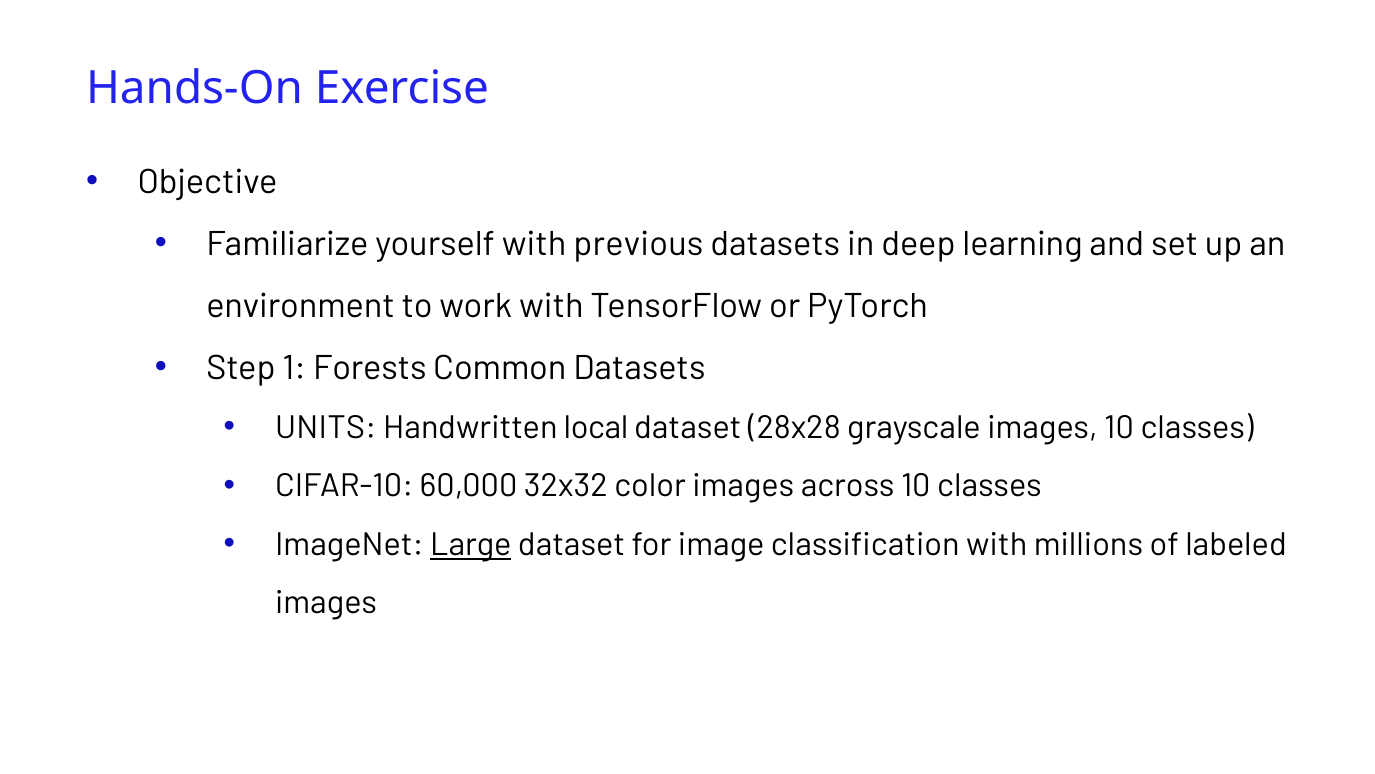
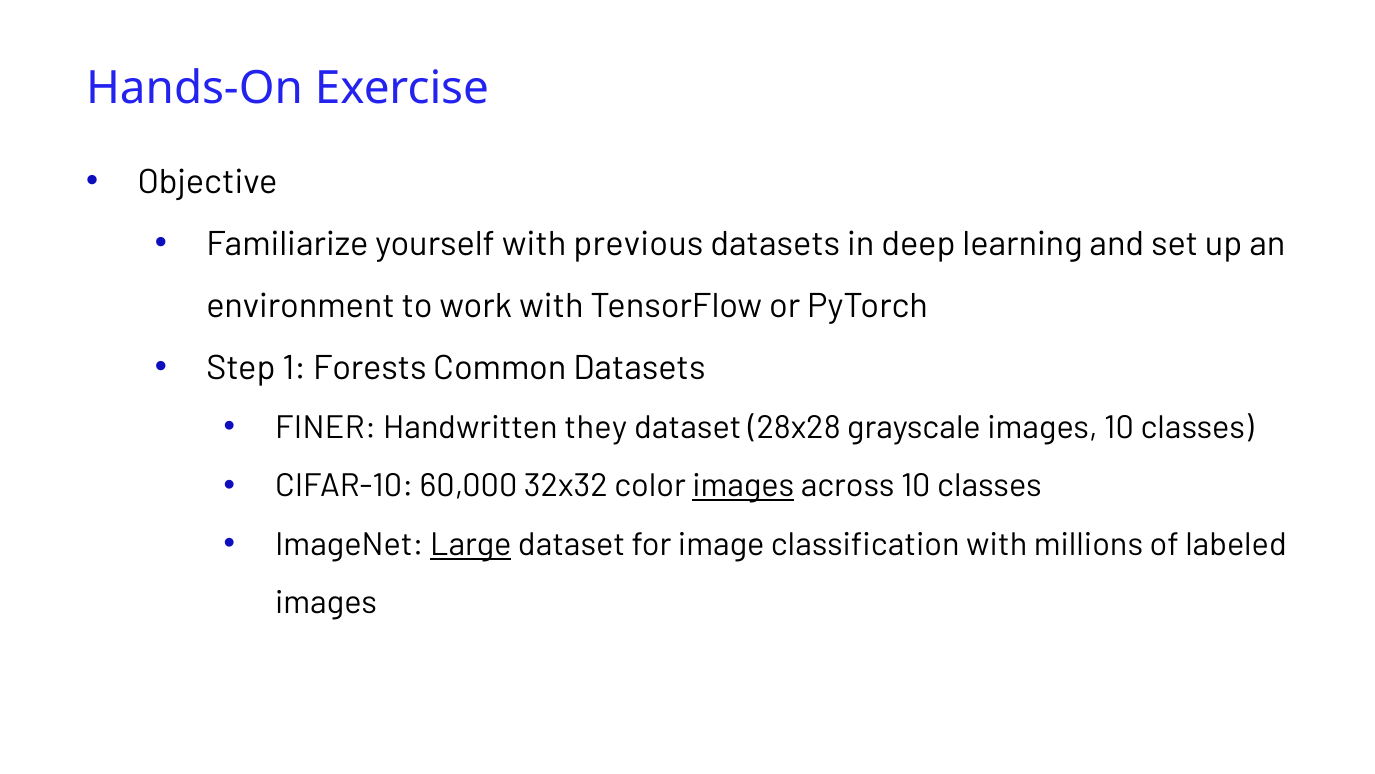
UNITS: UNITS -> FINER
local: local -> they
images at (743, 486) underline: none -> present
